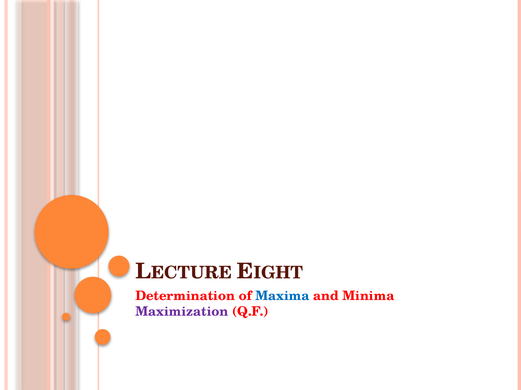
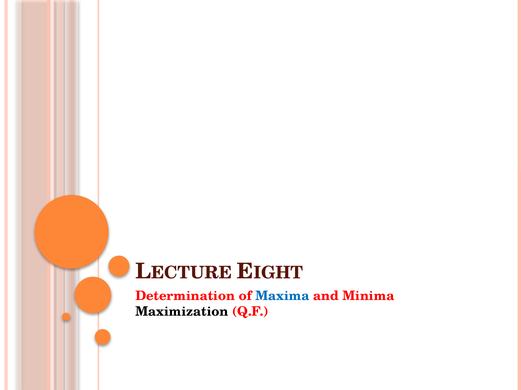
Maximization colour: purple -> black
